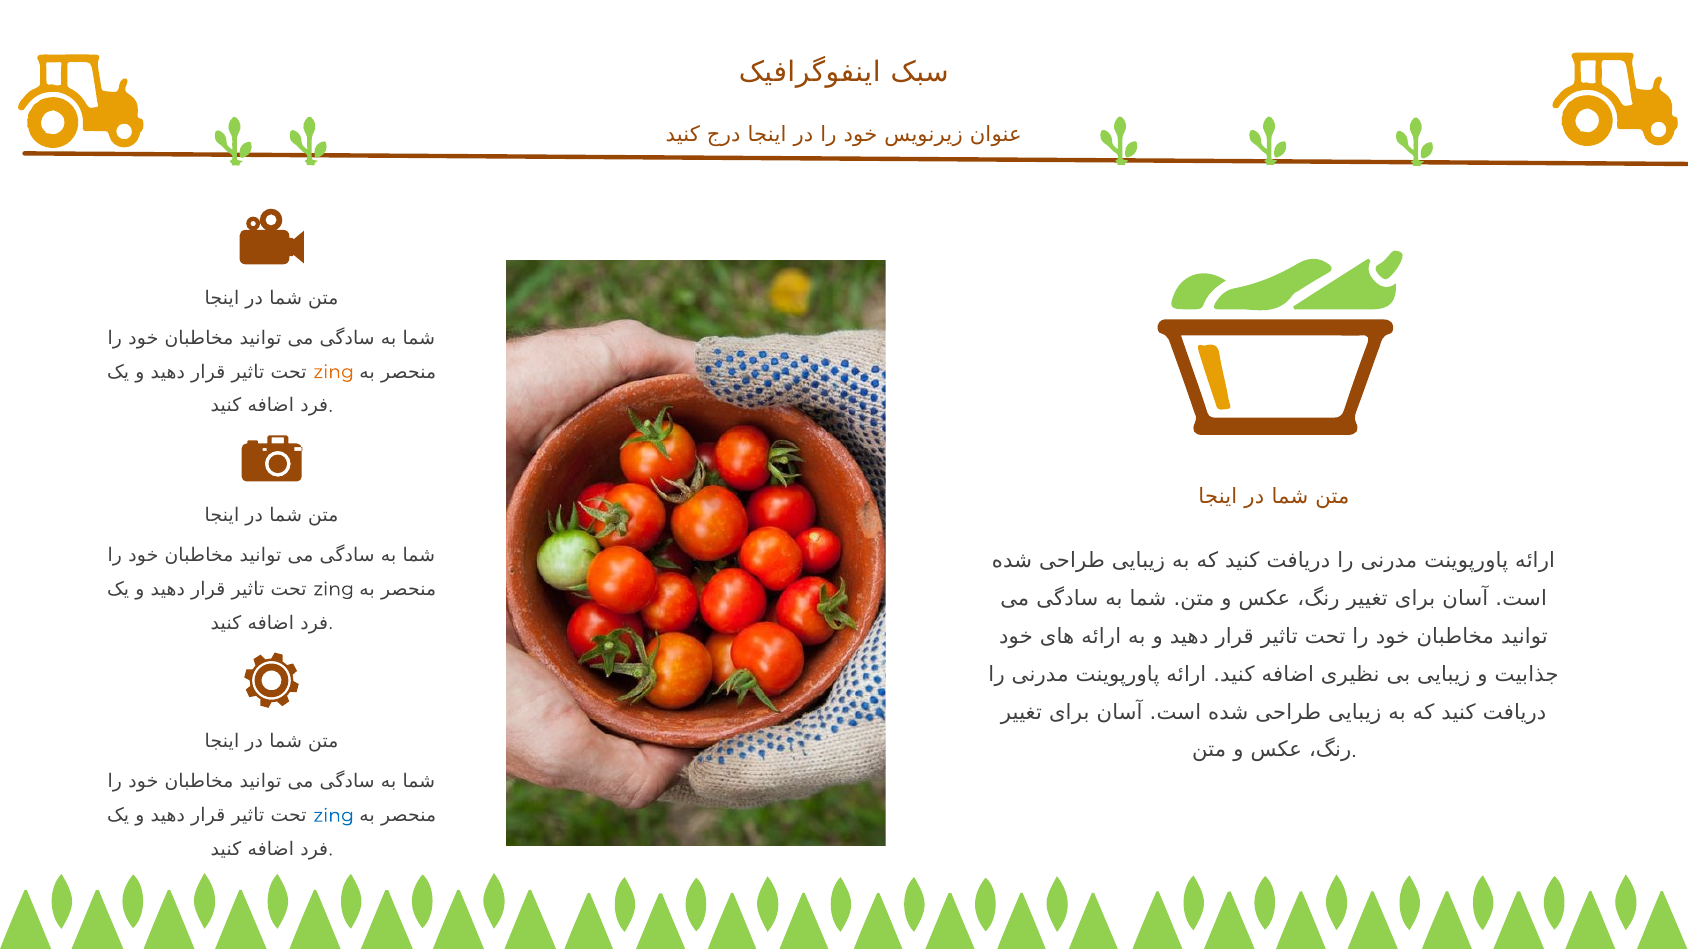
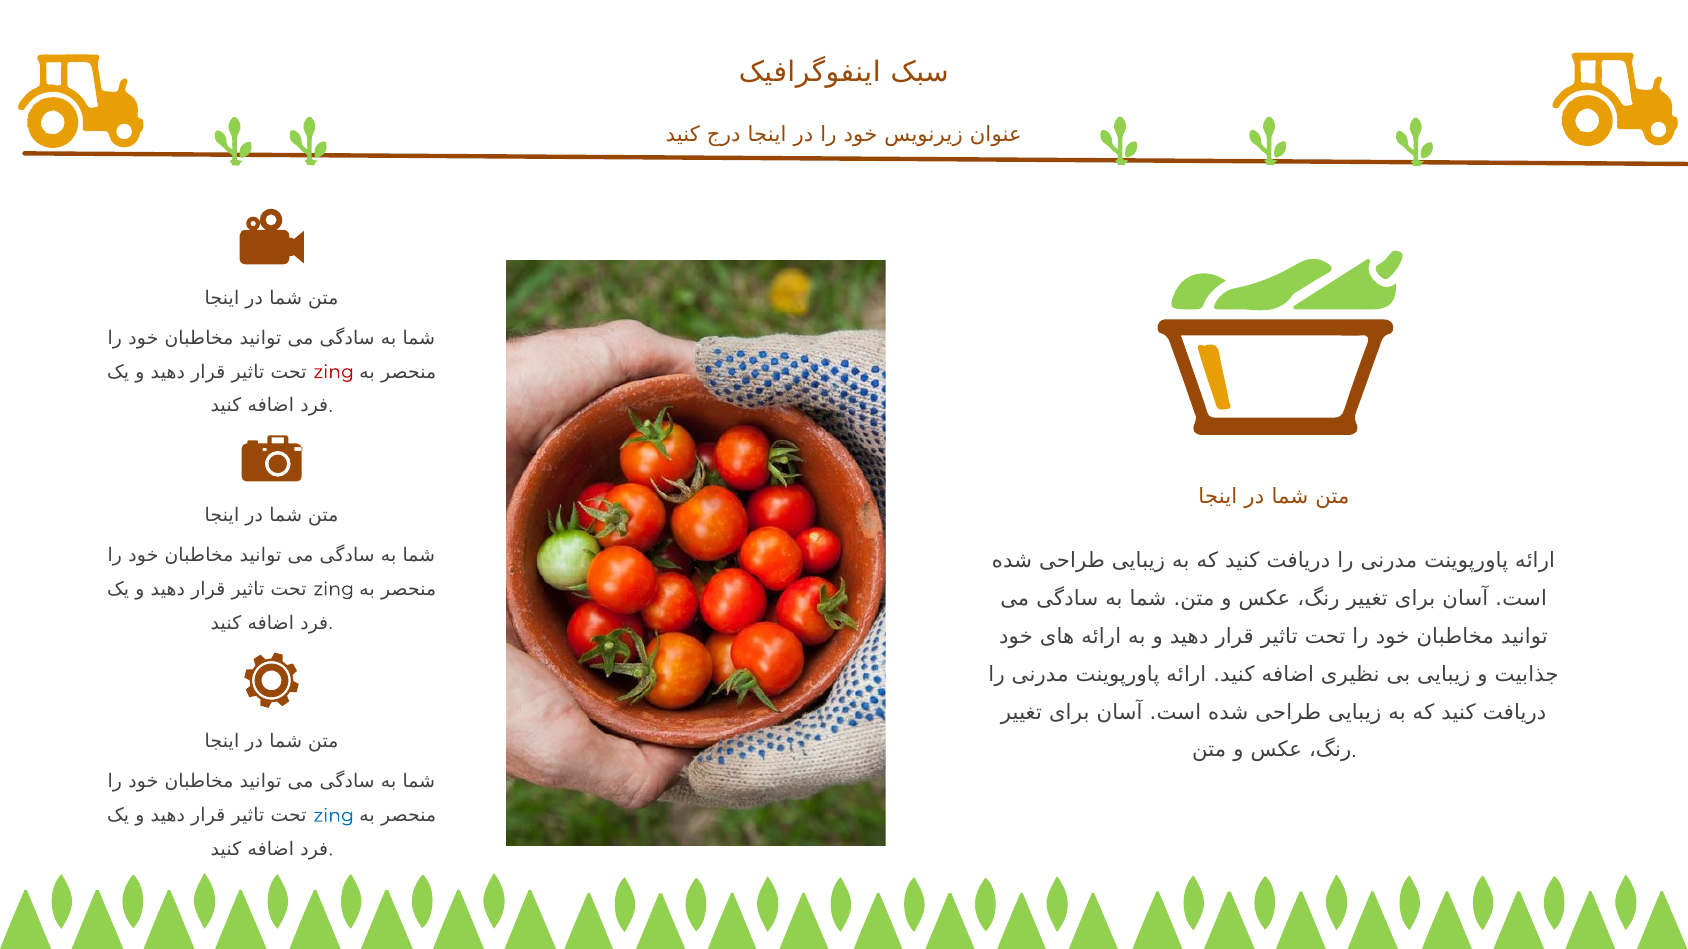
zing at (334, 372) colour: orange -> red
